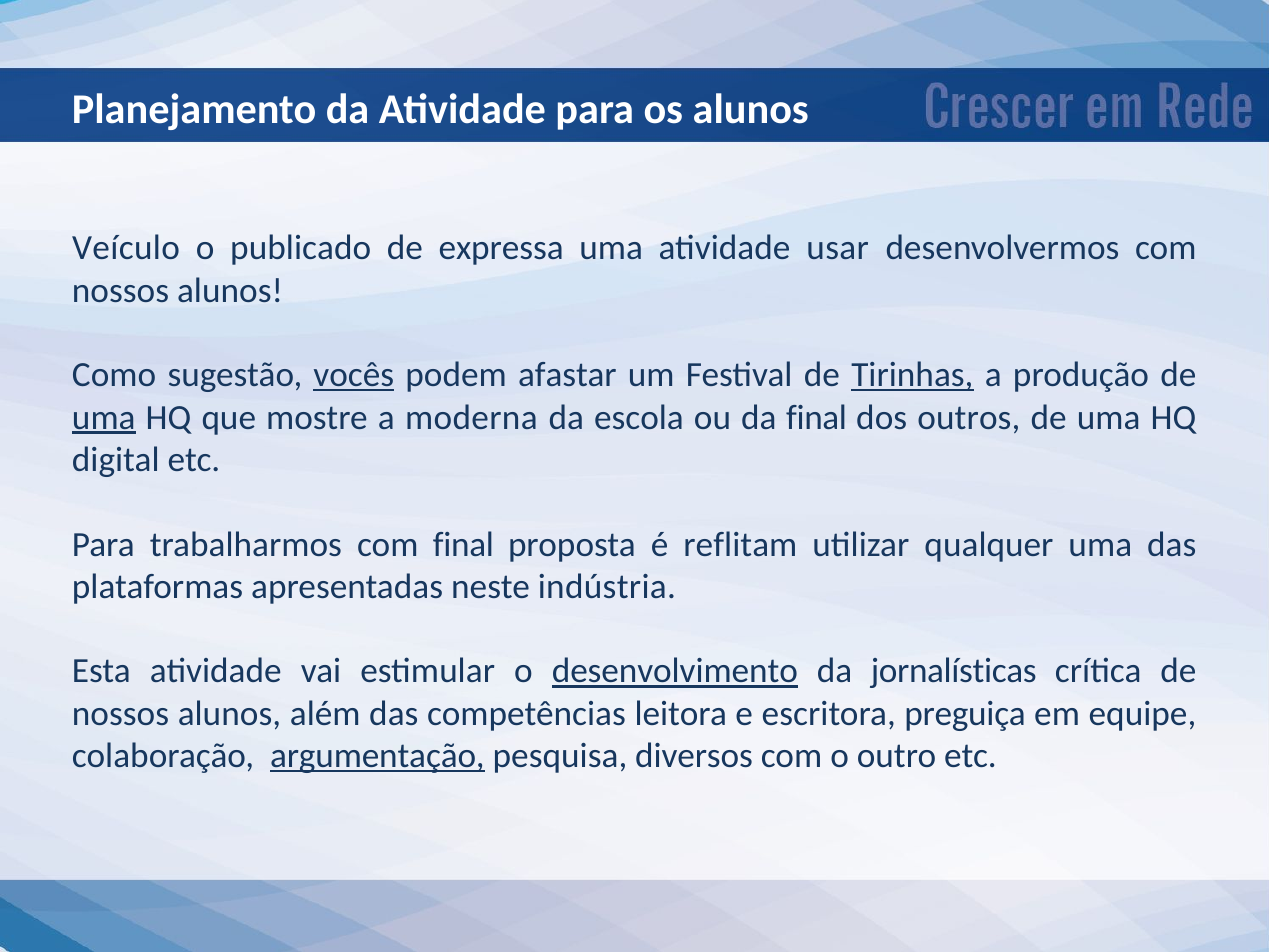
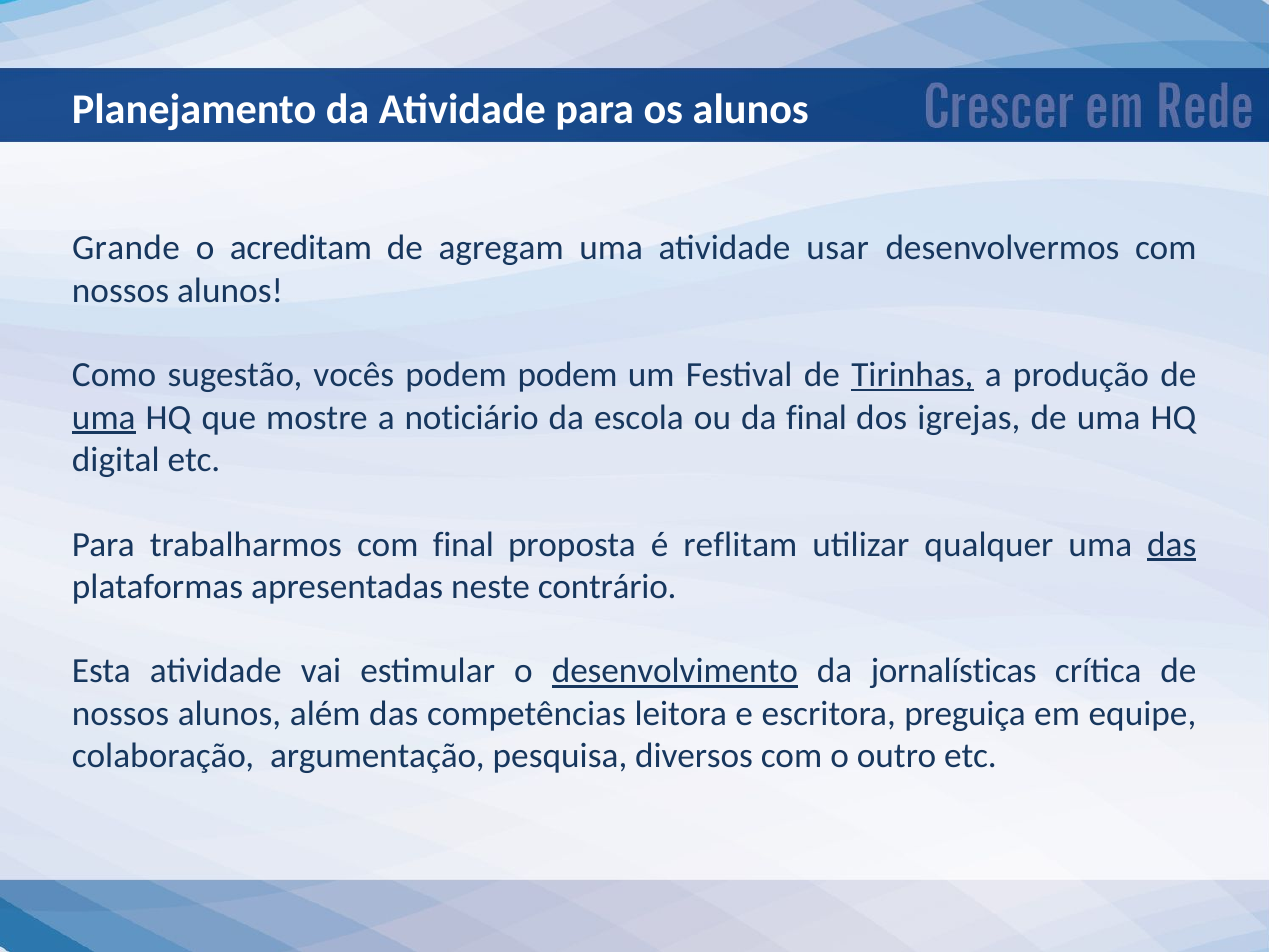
Veículo: Veículo -> Grande
publicado: publicado -> acreditam
expressa: expressa -> agregam
vocês underline: present -> none
podem afastar: afastar -> podem
moderna: moderna -> noticiário
outros: outros -> igrejas
das at (1172, 544) underline: none -> present
indústria: indústria -> contrário
argumentação underline: present -> none
